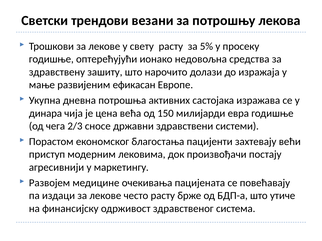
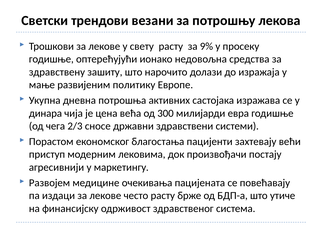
5%: 5% -> 9%
ефикасан: ефикасан -> политику
150: 150 -> 300
